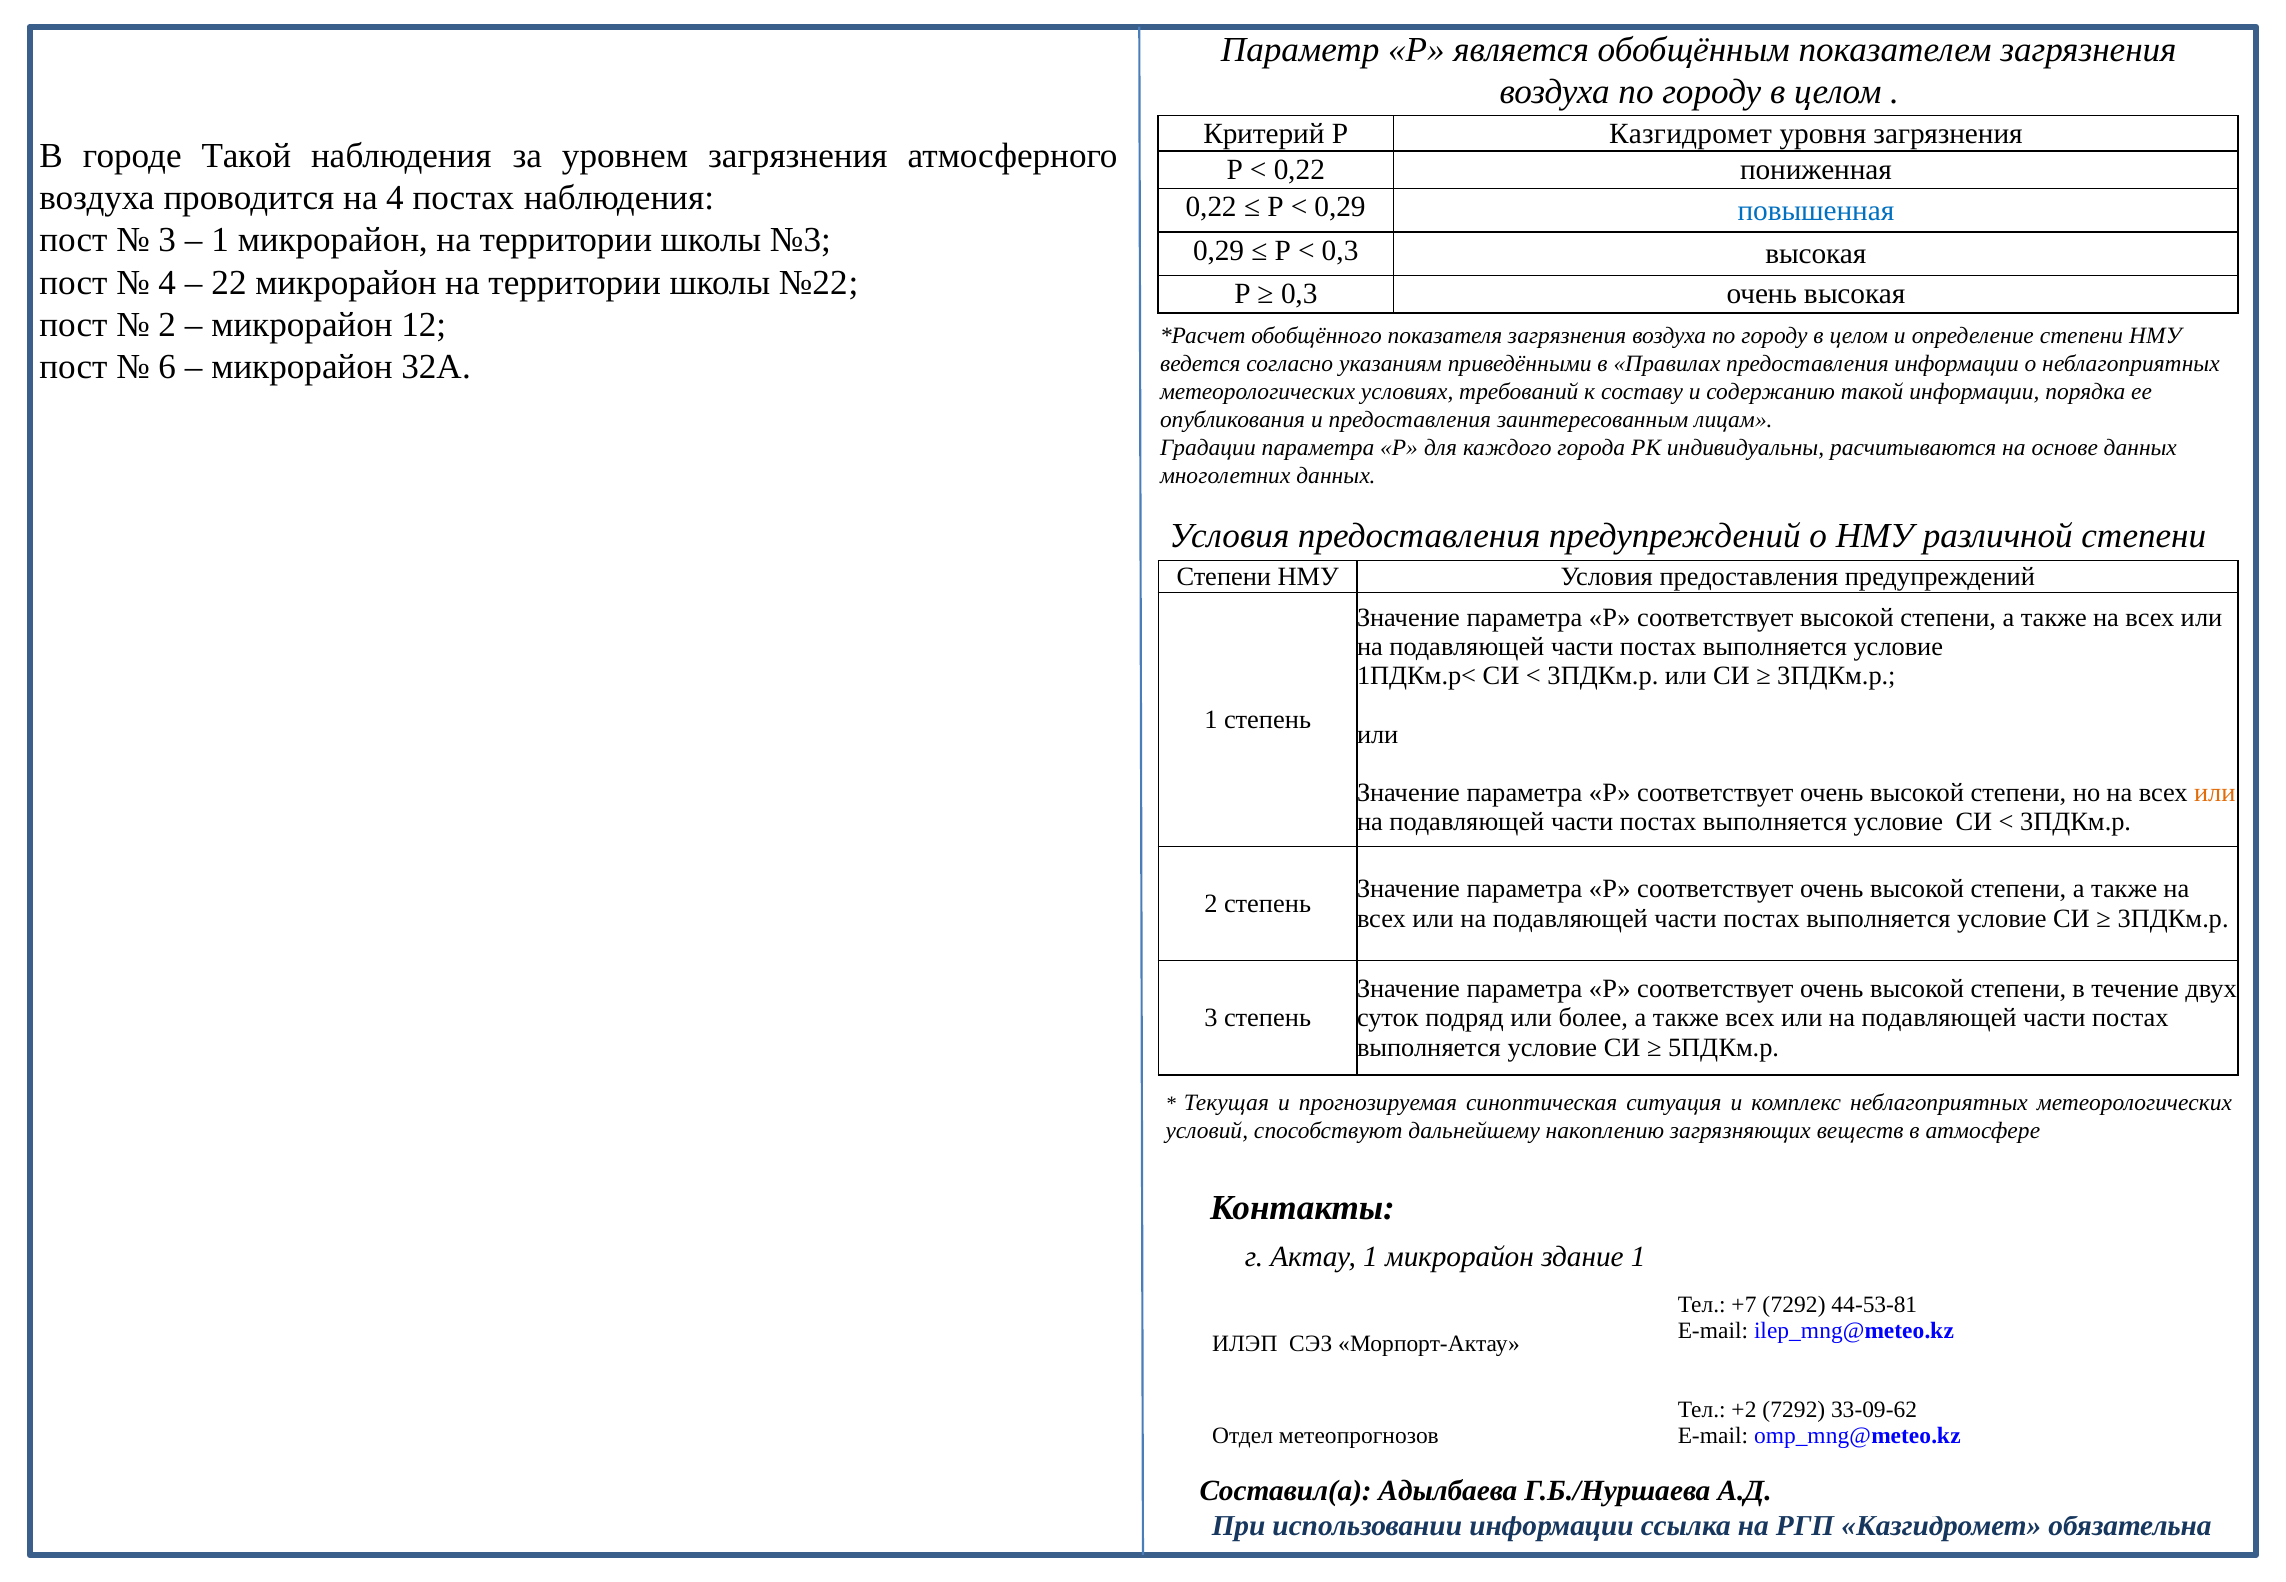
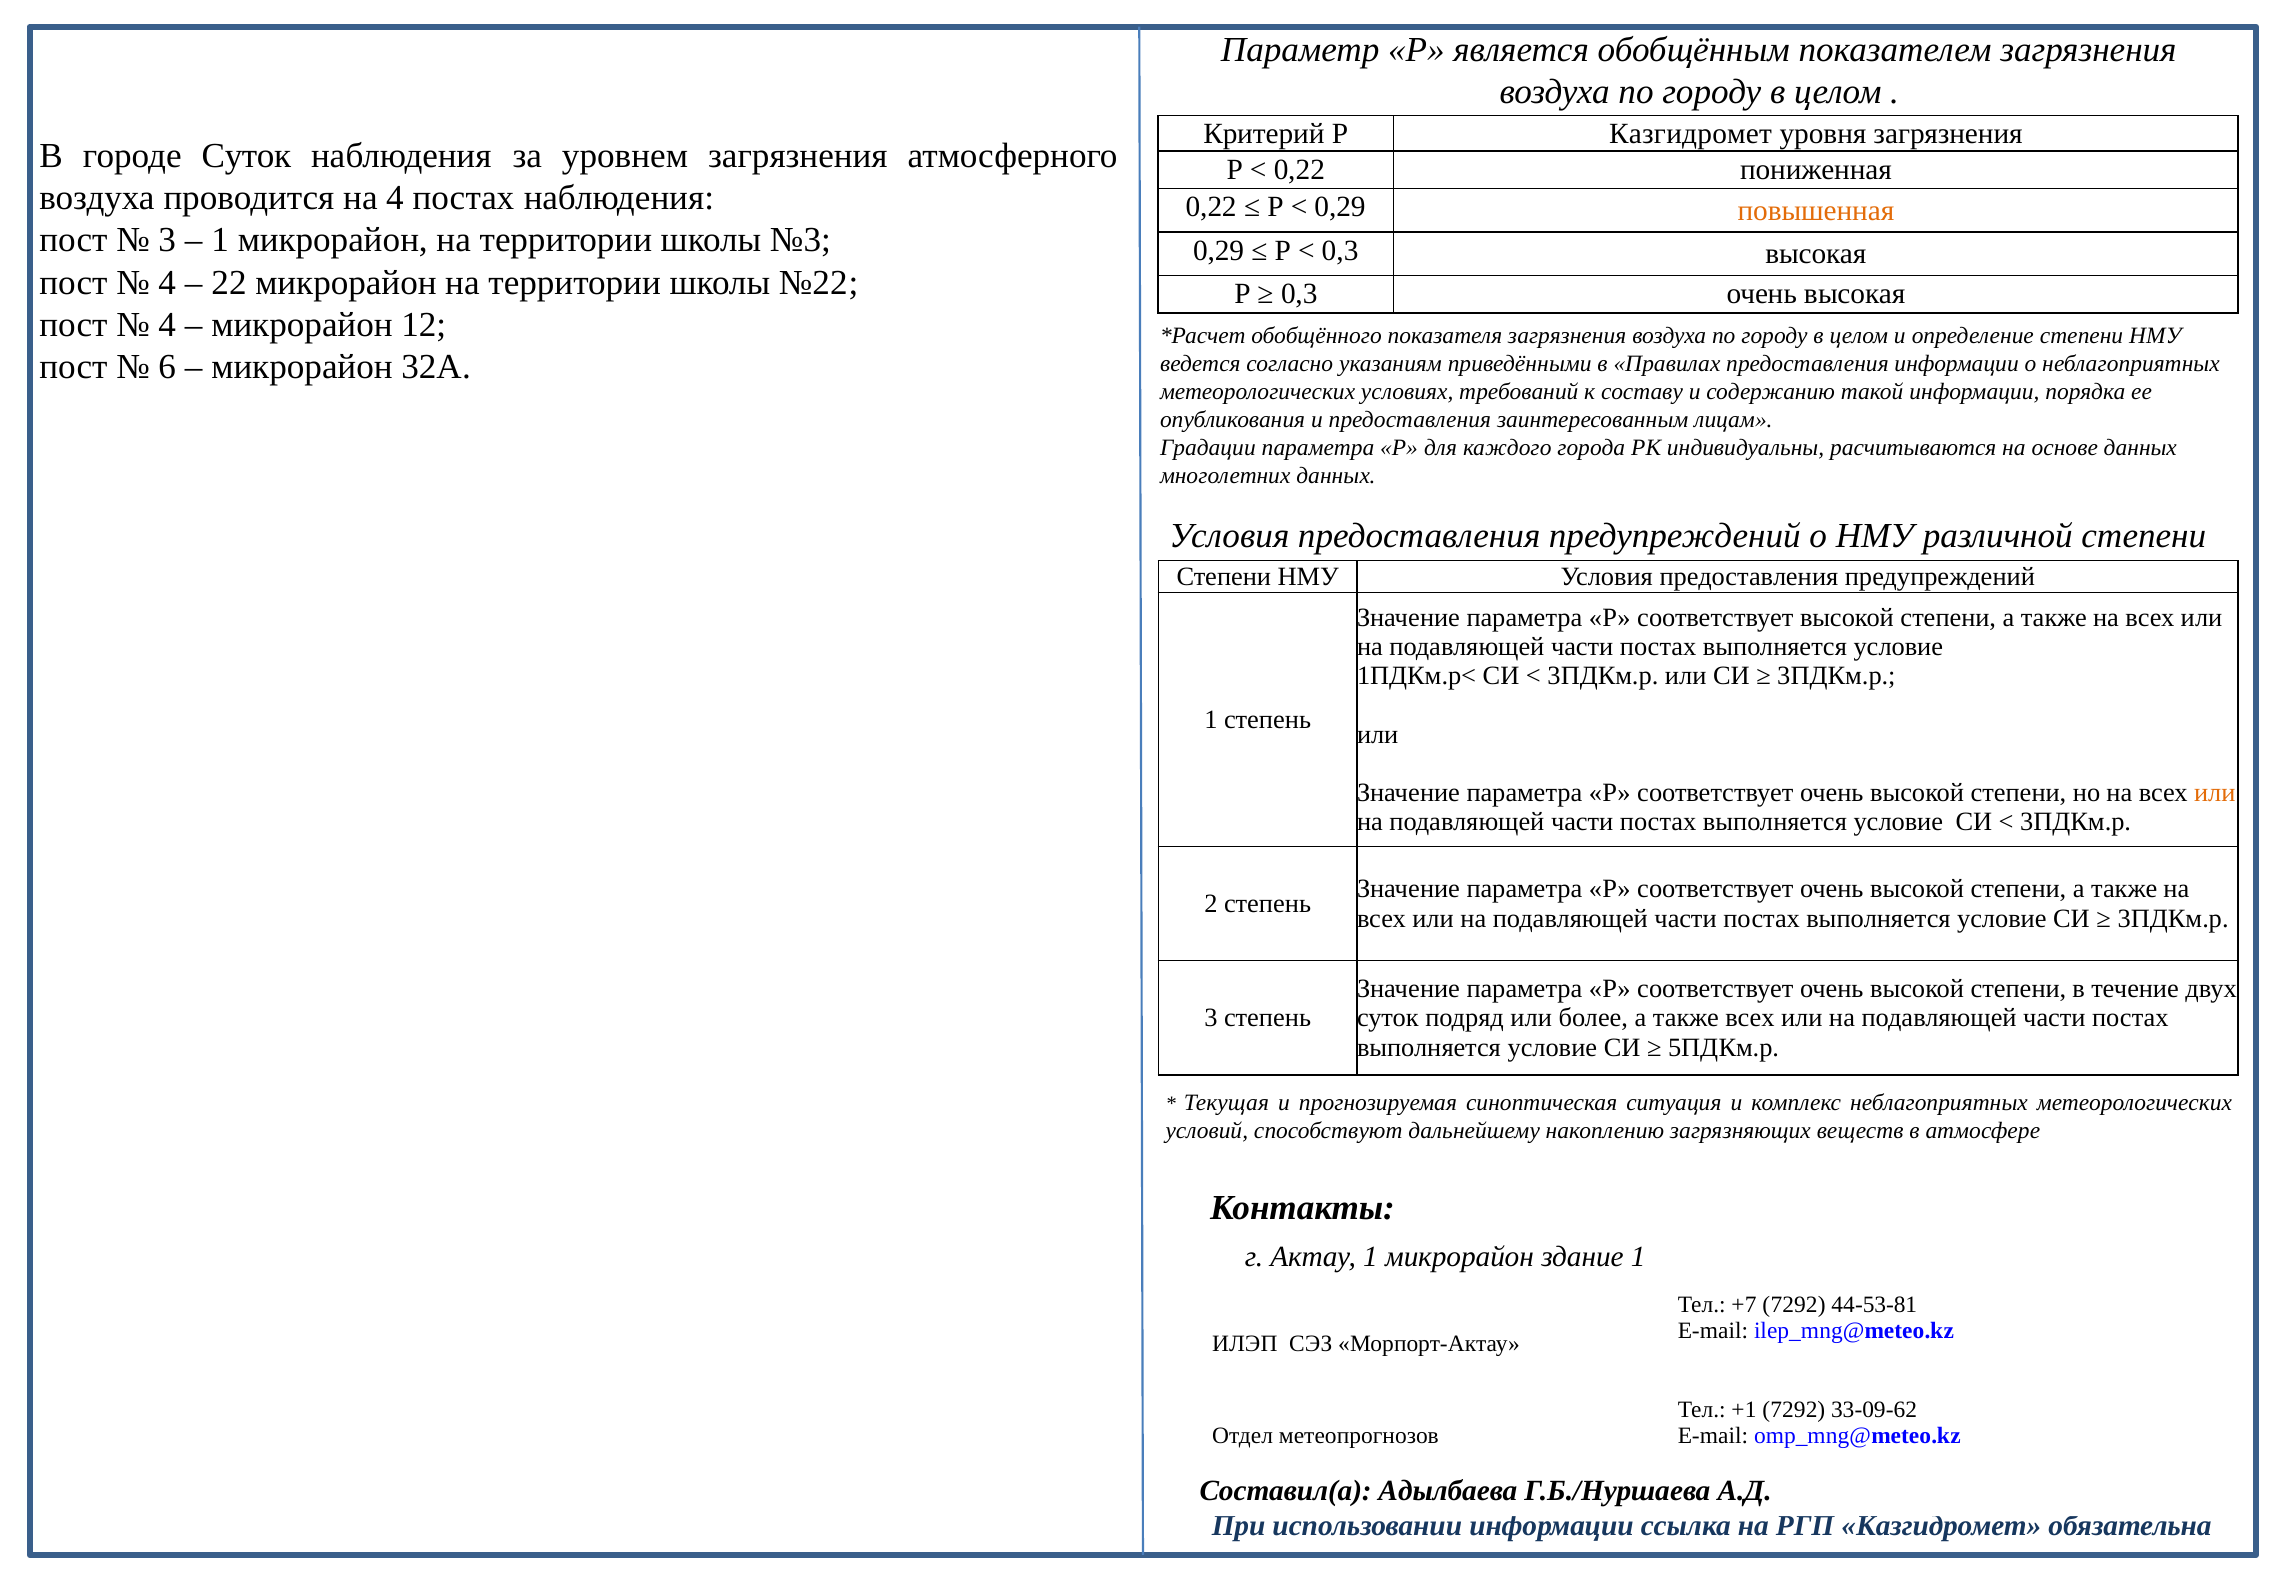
городе Такой: Такой -> Суток
повышенная colour: blue -> orange
2 at (167, 325): 2 -> 4
+2: +2 -> +1
